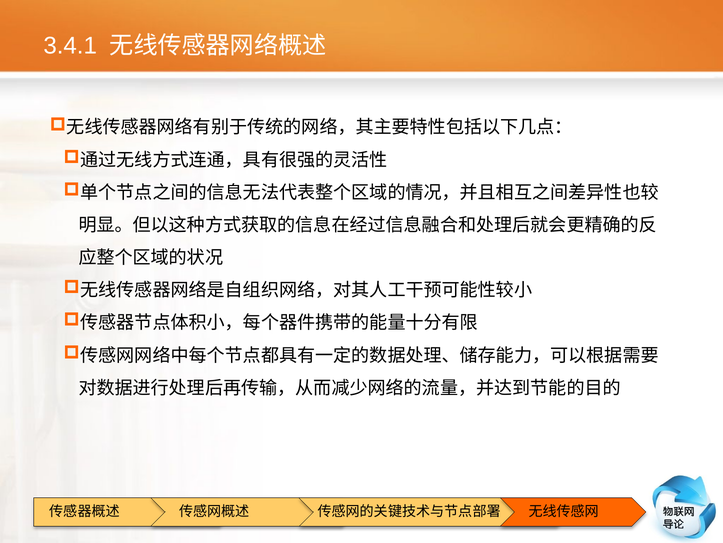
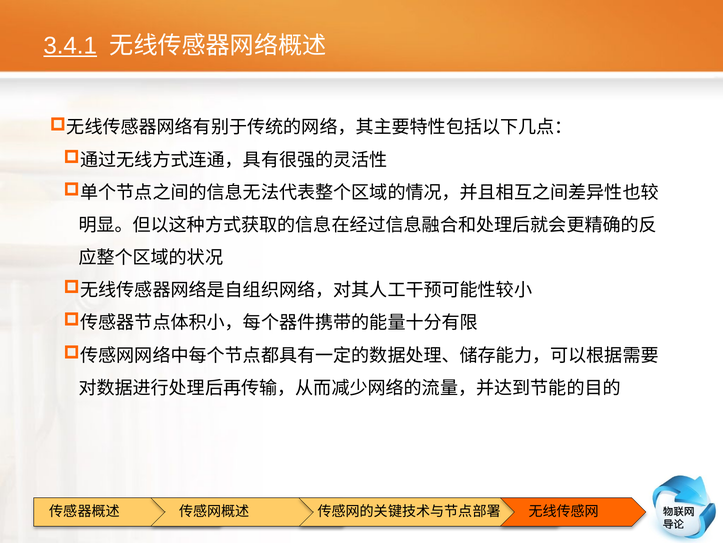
3.4.1 underline: none -> present
